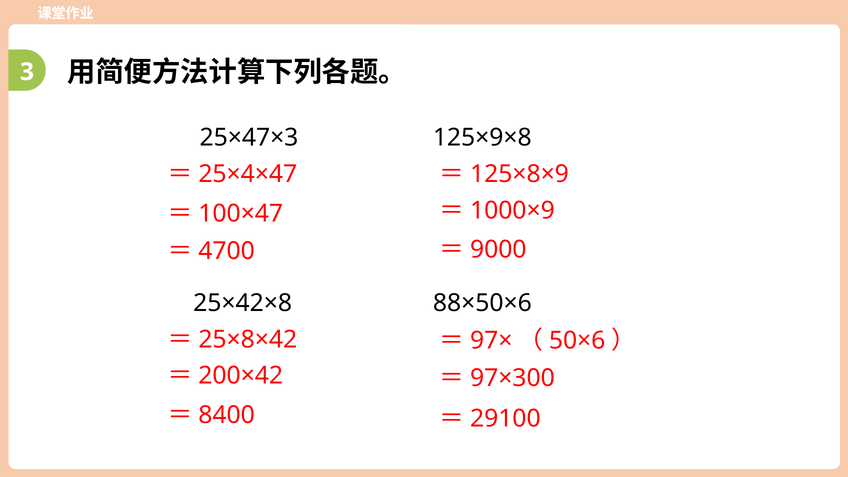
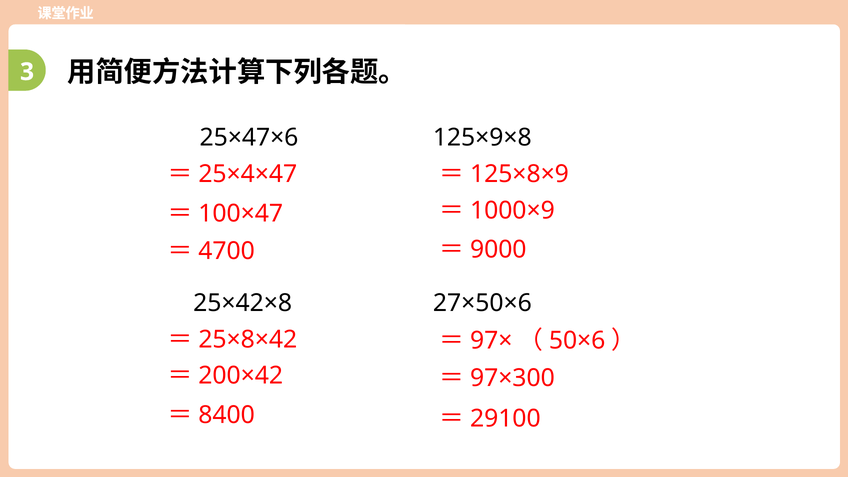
25×47×3: 25×47×3 -> 25×47×6
88×50×6: 88×50×6 -> 27×50×6
